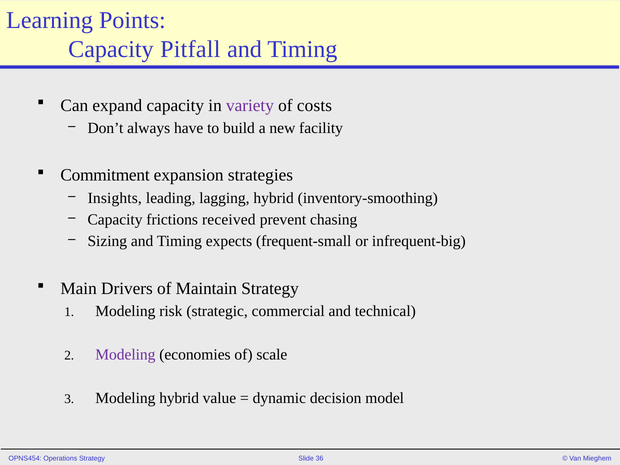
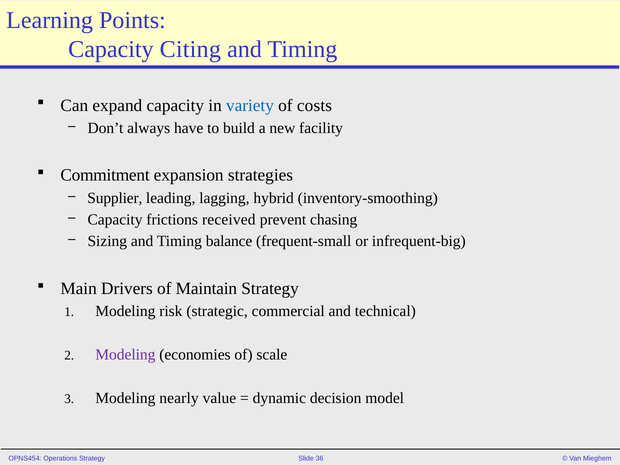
Pitfall: Pitfall -> Citing
variety colour: purple -> blue
Insights: Insights -> Supplier
expects: expects -> balance
Modeling hybrid: hybrid -> nearly
